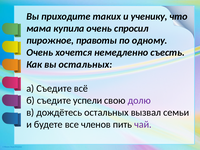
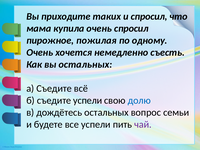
и ученику: ученику -> спросил
правоты: правоты -> пожилая
долю colour: purple -> blue
вызвал: вызвал -> вопрос
все членов: членов -> успели
